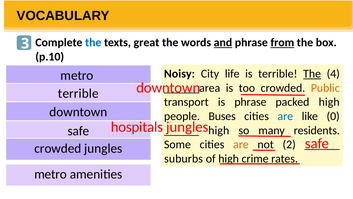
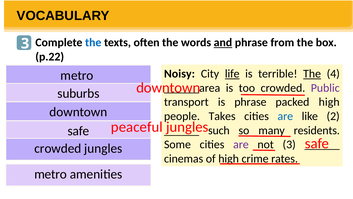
great: great -> often
from underline: present -> none
p.10: p.10 -> p.22
life underline: none -> present
Public colour: orange -> purple
terrible at (78, 93): terrible -> suburbs
Buses: Buses -> Takes
0: 0 -> 2
hospitals: hospitals -> peaceful
high at (219, 130): high -> such
are at (241, 144) colour: orange -> purple
2 at (289, 144): 2 -> 3
suburbs: suburbs -> cinemas
